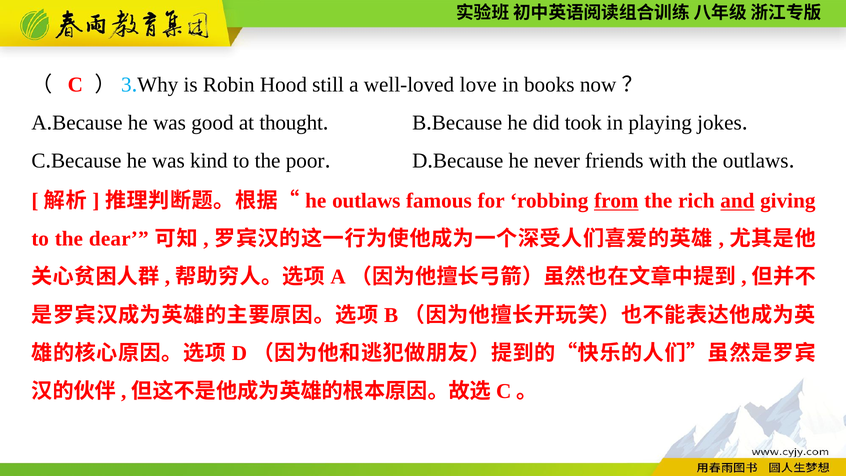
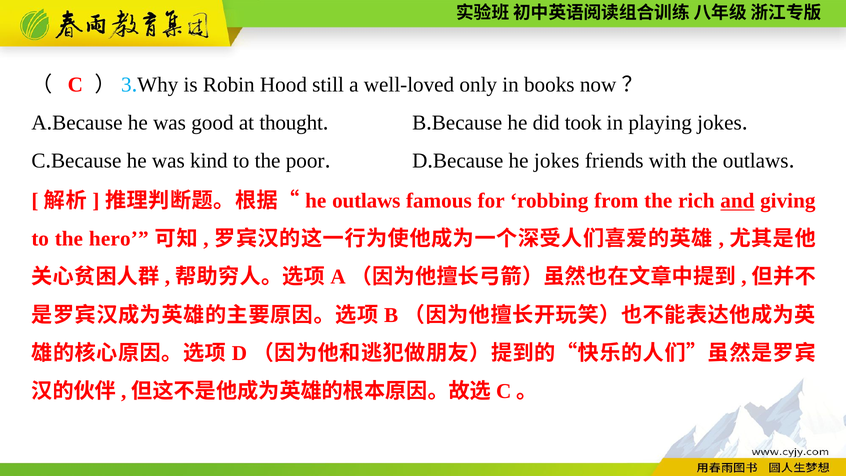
love: love -> only
he never: never -> jokes
from underline: present -> none
dear: dear -> hero
